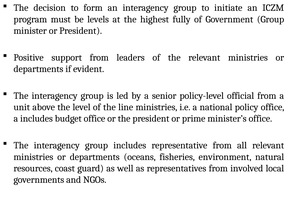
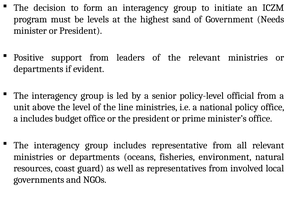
fully: fully -> sand
Government Group: Group -> Needs
